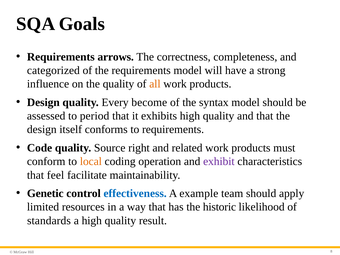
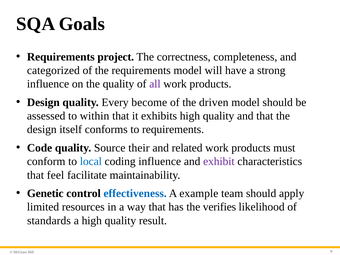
arrows: arrows -> project
all colour: orange -> purple
syntax: syntax -> driven
period: period -> within
right: right -> their
local colour: orange -> blue
coding operation: operation -> influence
historic: historic -> verifies
